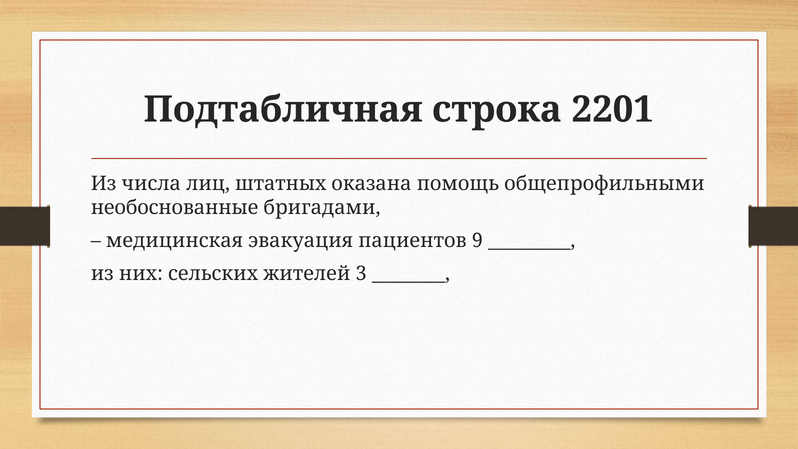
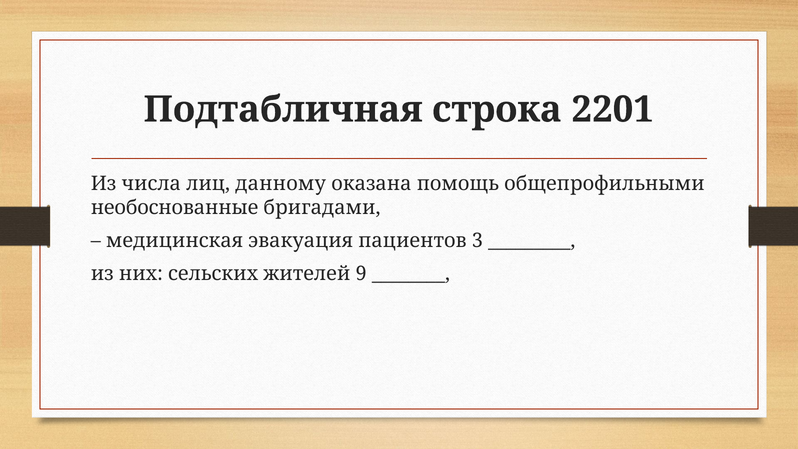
штатных: штатных -> данному
9: 9 -> 3
3: 3 -> 9
